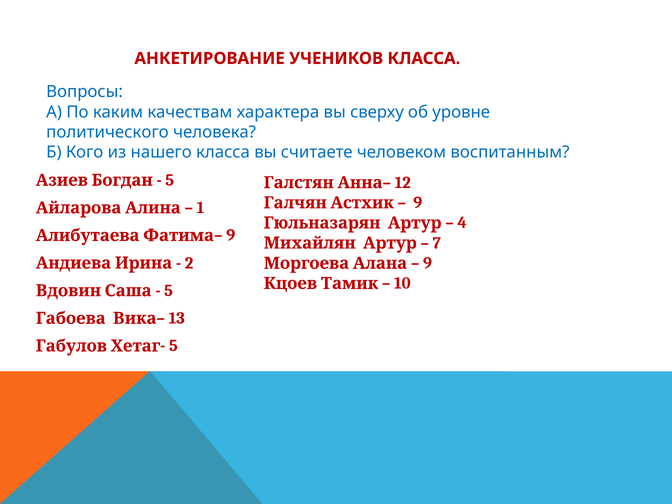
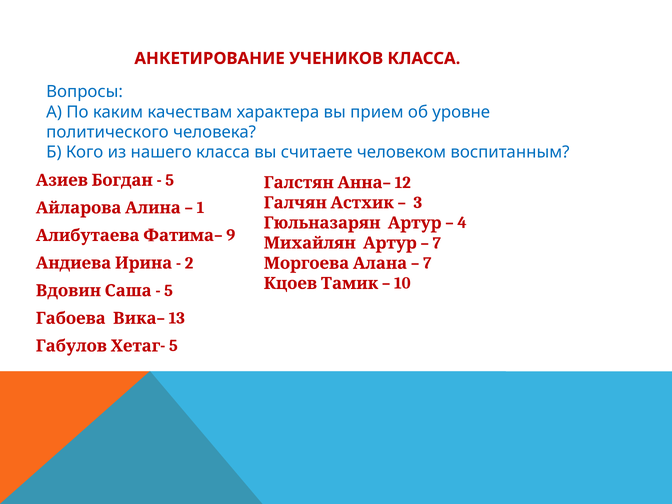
сверху: сверху -> прием
9 at (418, 203): 9 -> 3
9 at (427, 263): 9 -> 7
